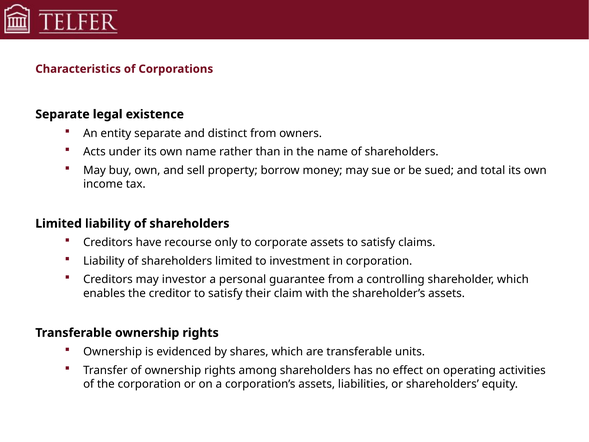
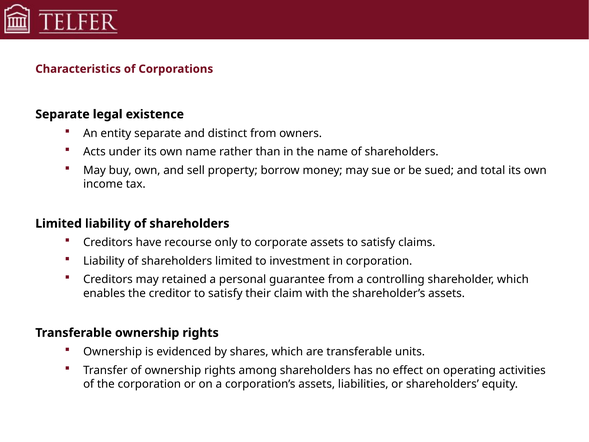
investor: investor -> retained
